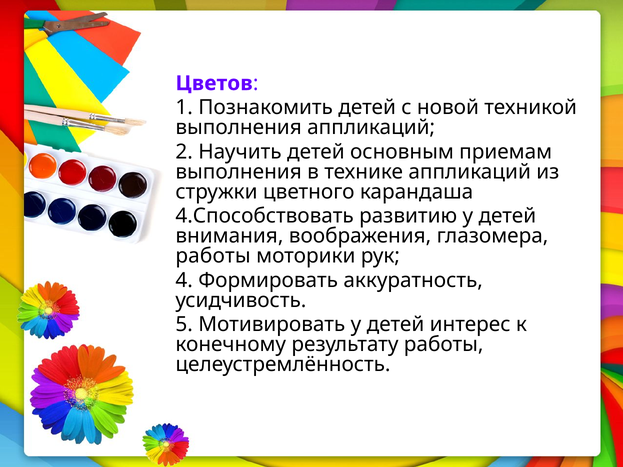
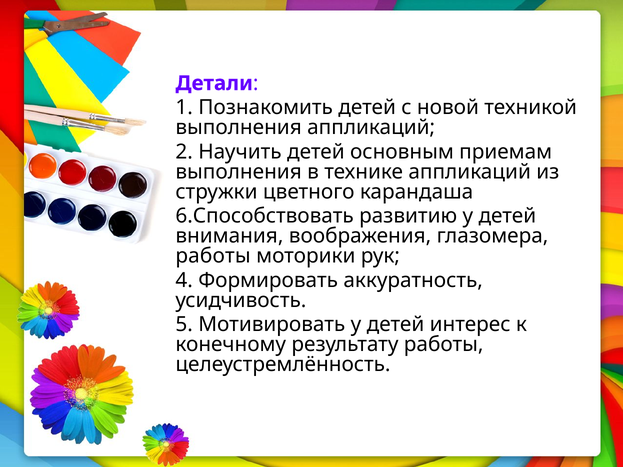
Цветов: Цветов -> Детали
4.Способствовать: 4.Способствовать -> 6.Способствовать
